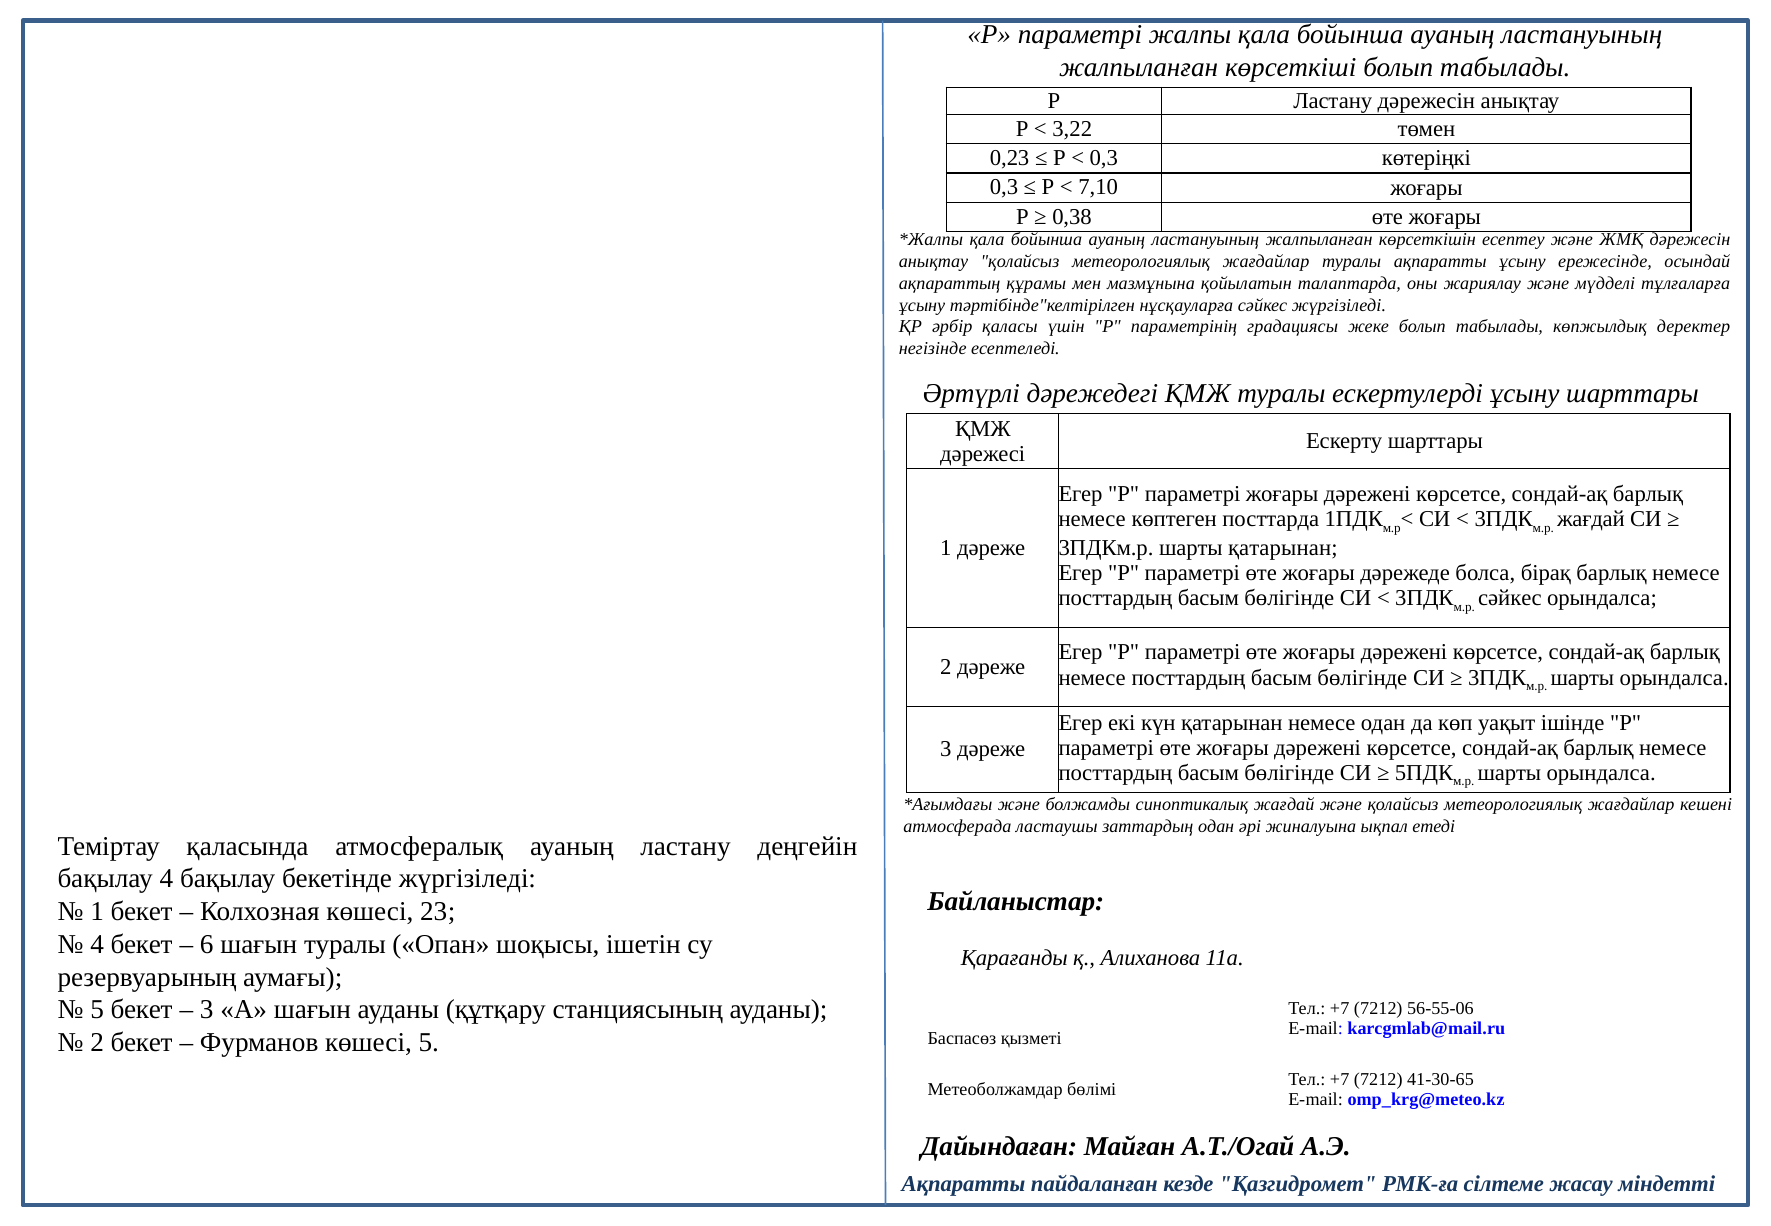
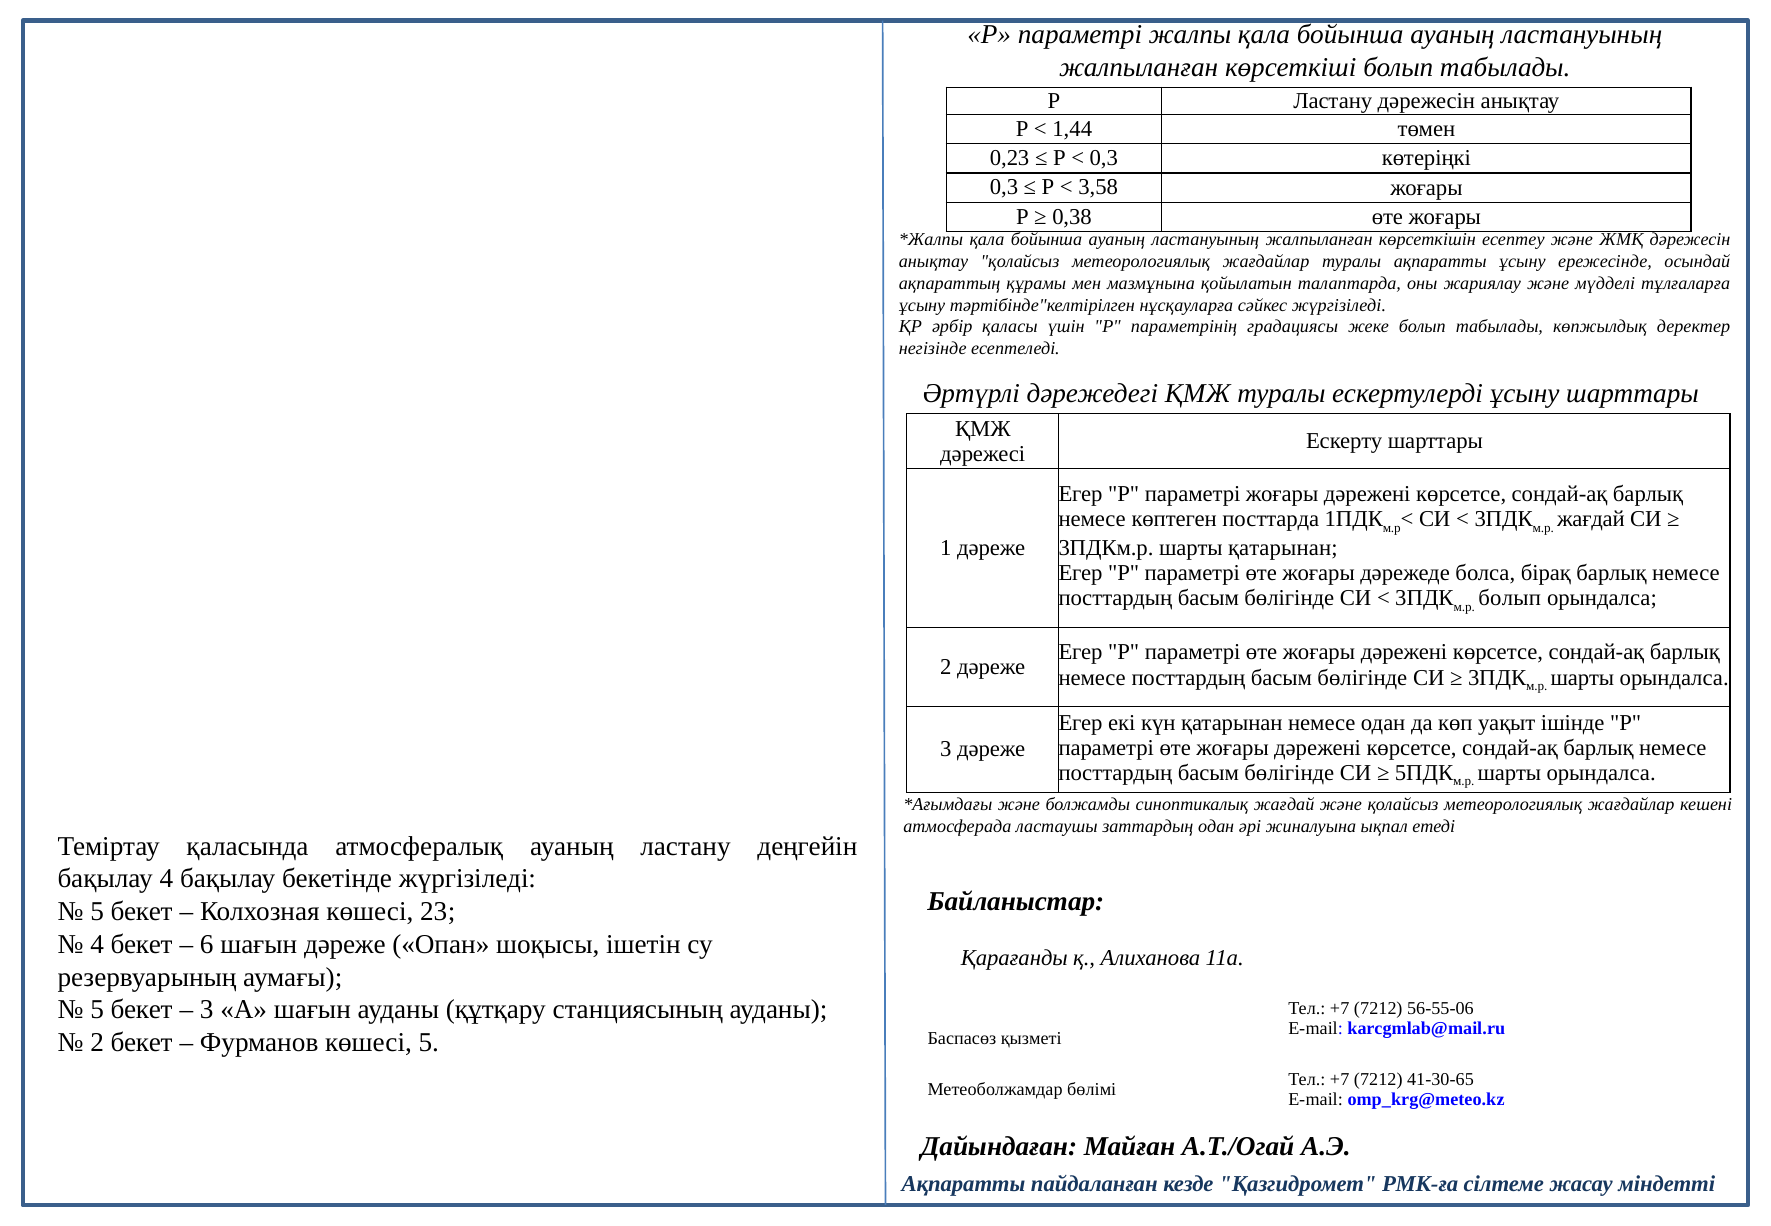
3,22: 3,22 -> 1,44
7,10: 7,10 -> 3,58
сәйкес at (1510, 598): сәйкес -> болып
1 at (97, 912): 1 -> 5
шағын туралы: туралы -> дәреже
